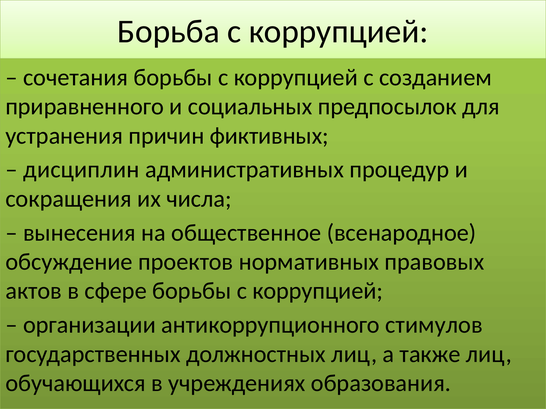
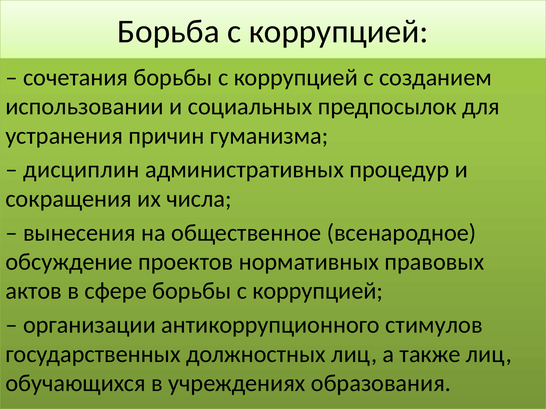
приравненного: приравненного -> использовании
фиктивных: фиктивных -> гуманизма
